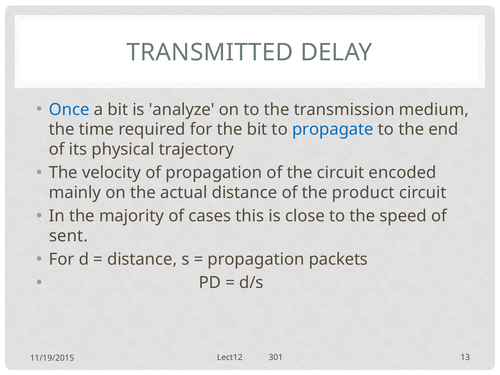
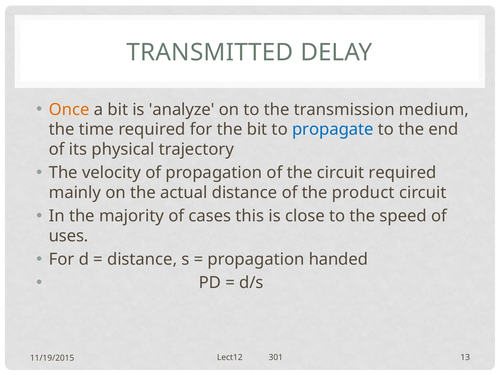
Once colour: blue -> orange
circuit encoded: encoded -> required
sent: sent -> uses
packets: packets -> handed
